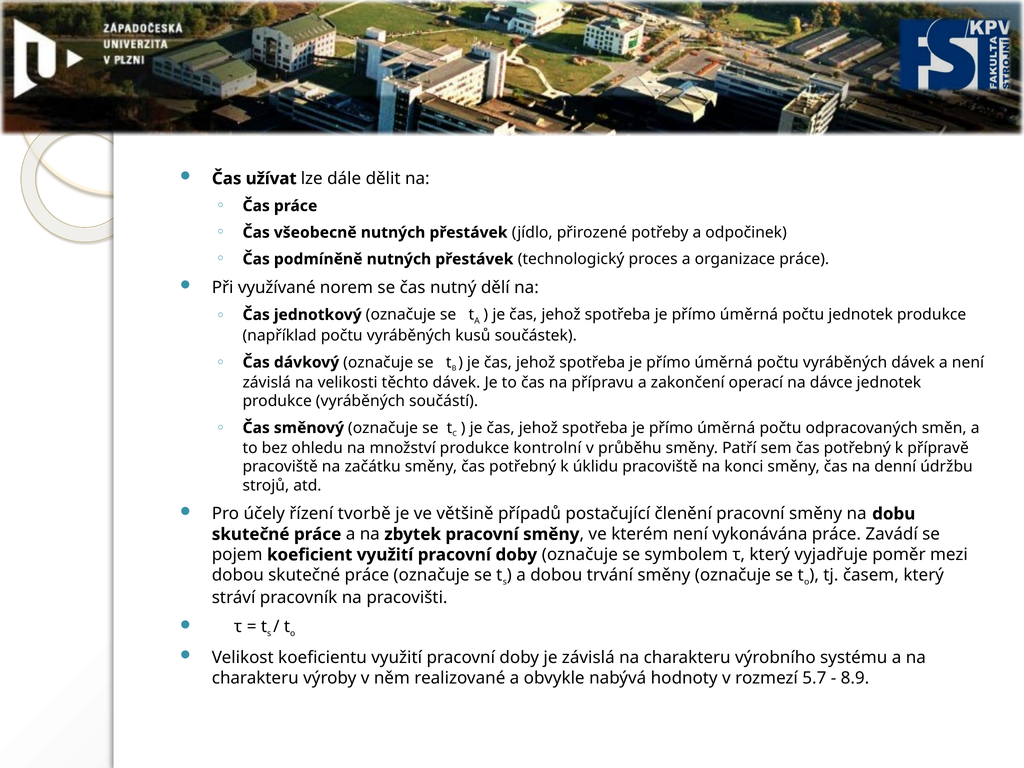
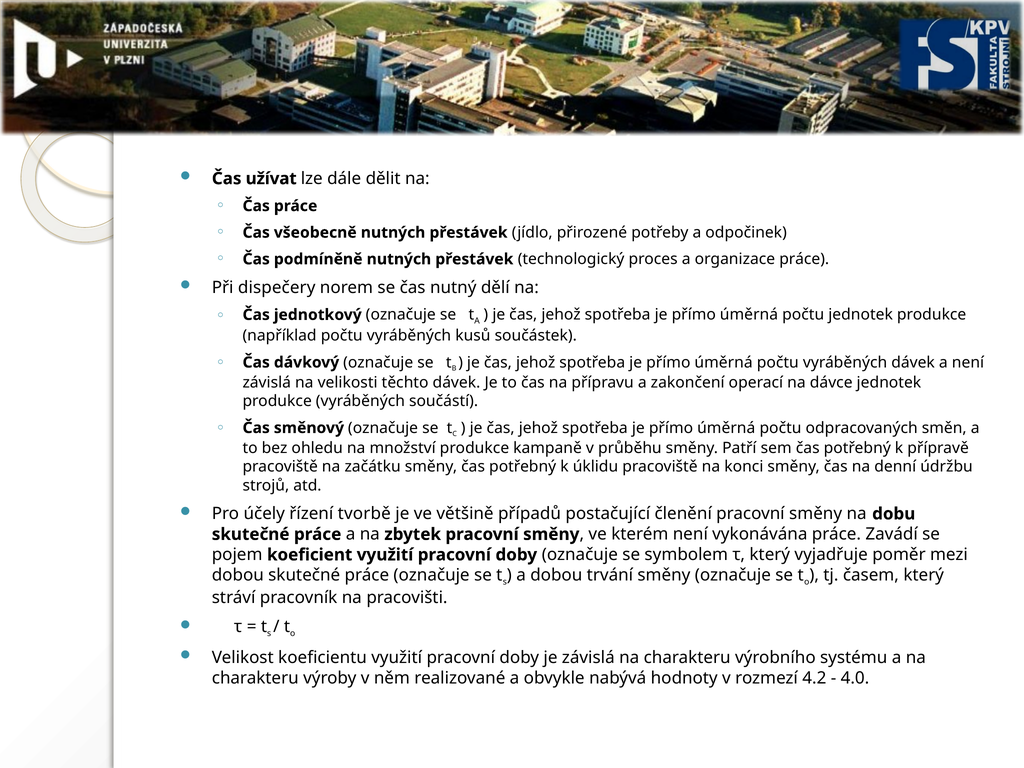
využívané: využívané -> dispečery
kontrolní: kontrolní -> kampaně
5.7: 5.7 -> 4.2
8.9: 8.9 -> 4.0
